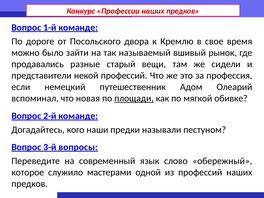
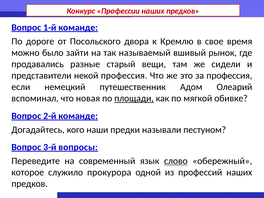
некой профессий: профессий -> профессия
слово underline: none -> present
мастерами: мастерами -> прокурора
